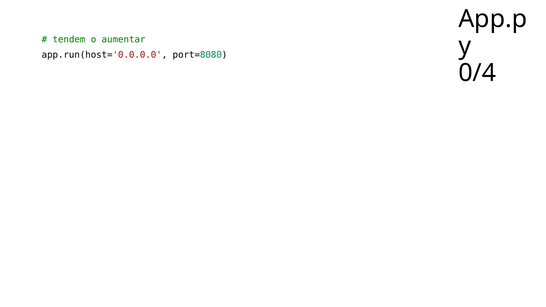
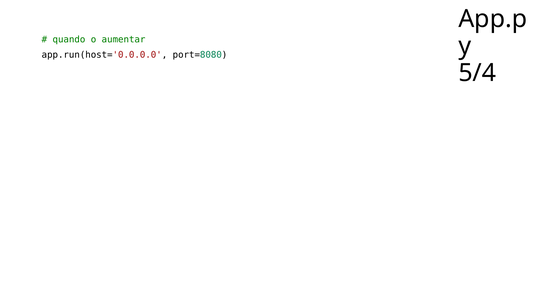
tendem: tendem -> quando
0/4: 0/4 -> 5/4
